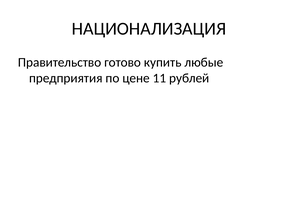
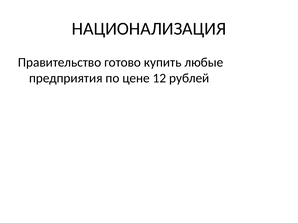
11: 11 -> 12
